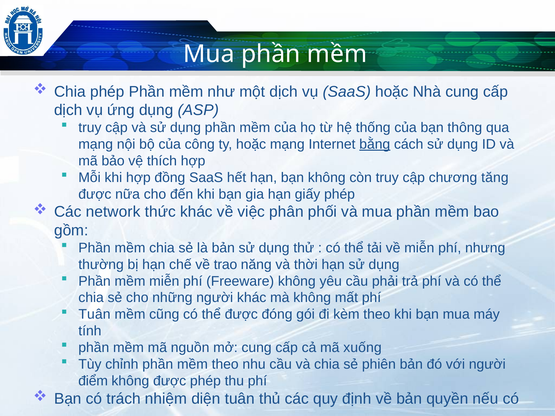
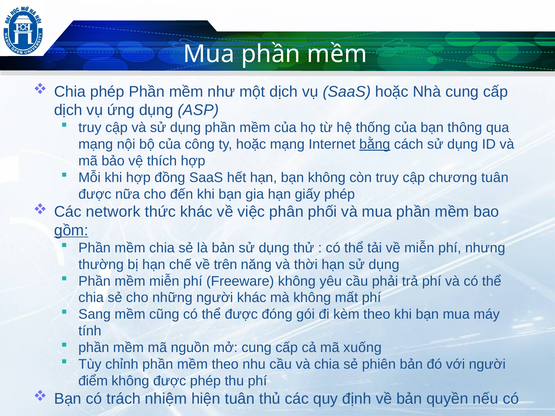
chương tăng: tăng -> tuân
gồm underline: none -> present
trao: trao -> trên
Tuân at (94, 315): Tuân -> Sang
diện: diện -> hiện
